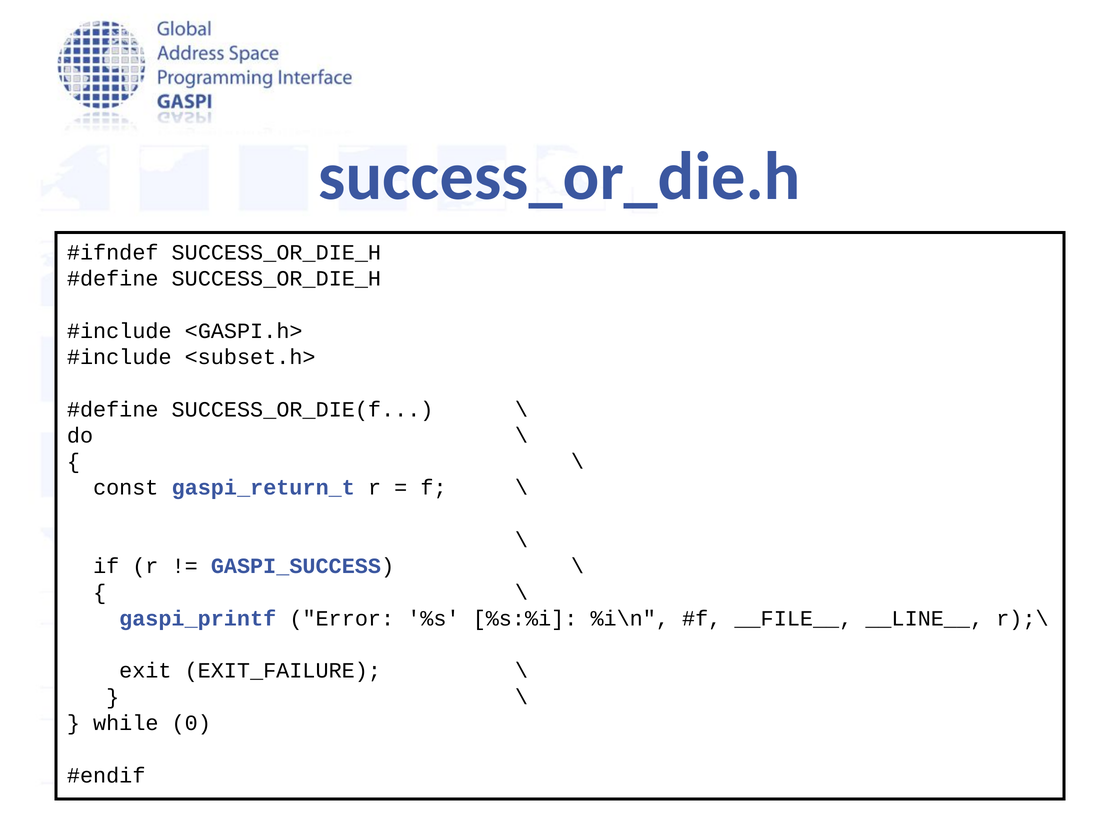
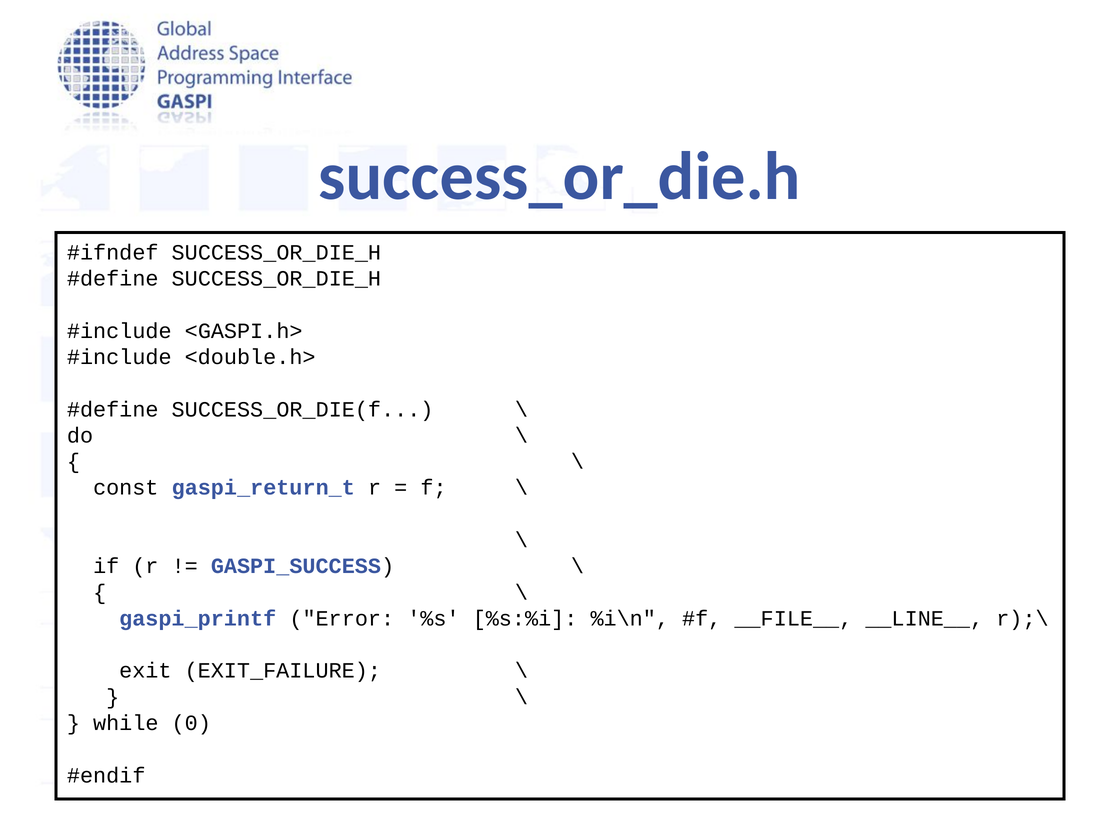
<subset.h>: <subset.h> -> <double.h>
